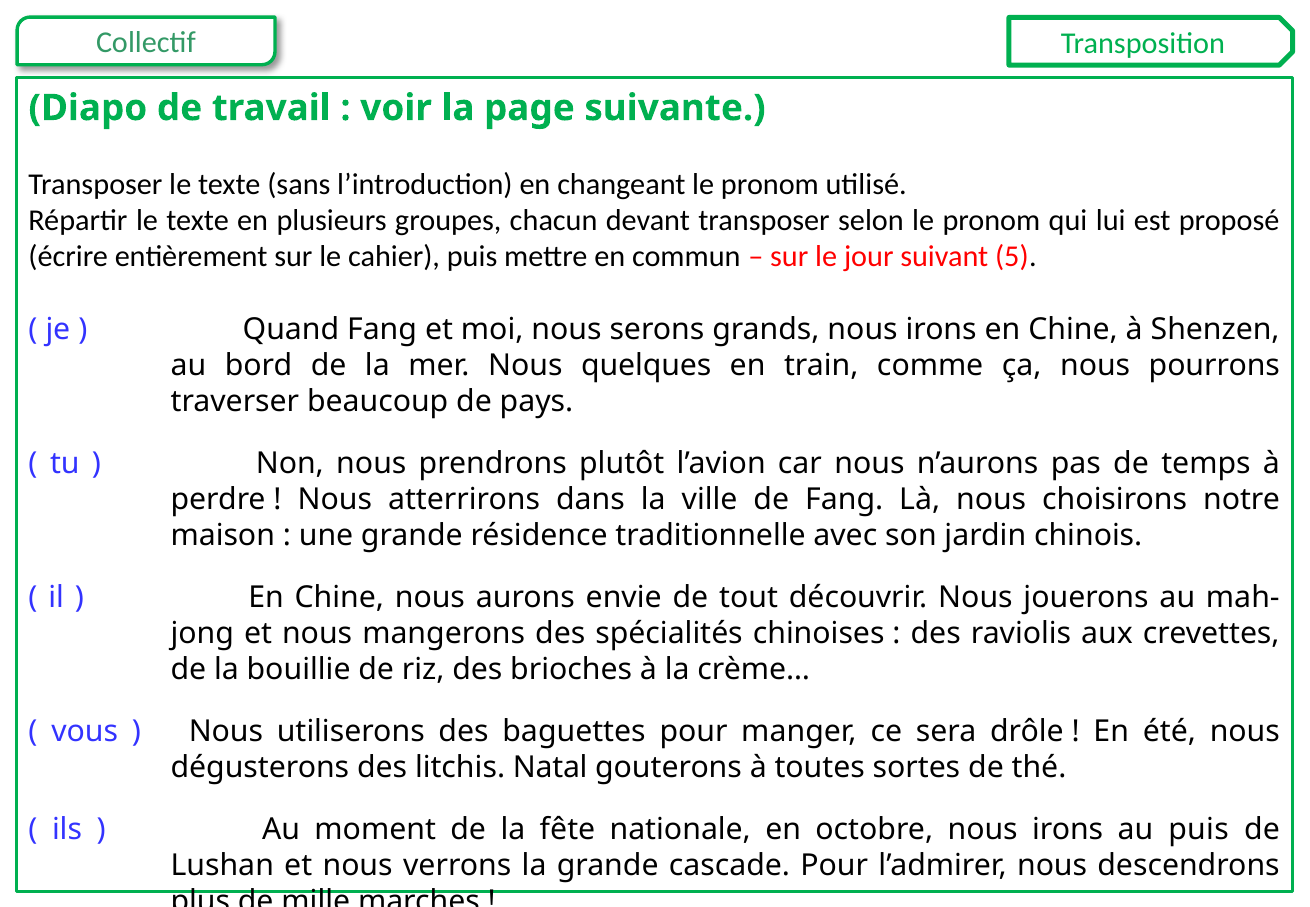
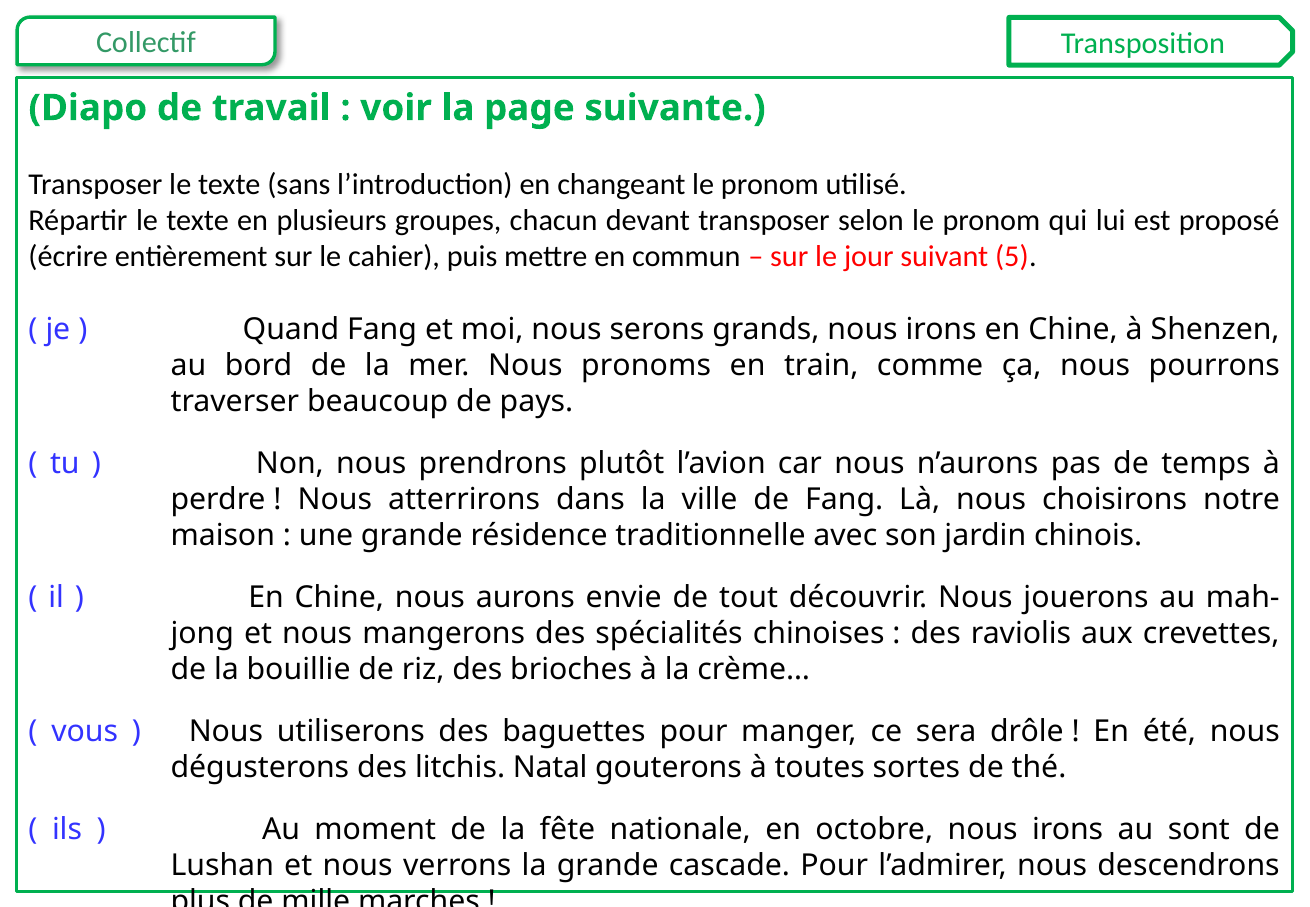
quelques: quelques -> pronoms
au puis: puis -> sont
